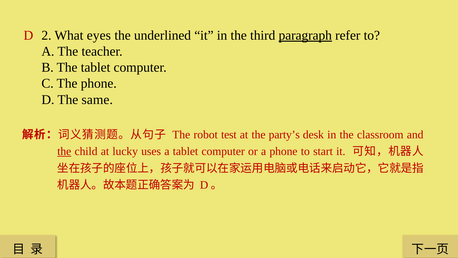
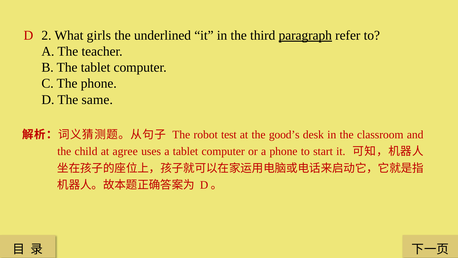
eyes: eyes -> girls
party’s: party’s -> good’s
the at (64, 151) underline: present -> none
lucky: lucky -> agree
